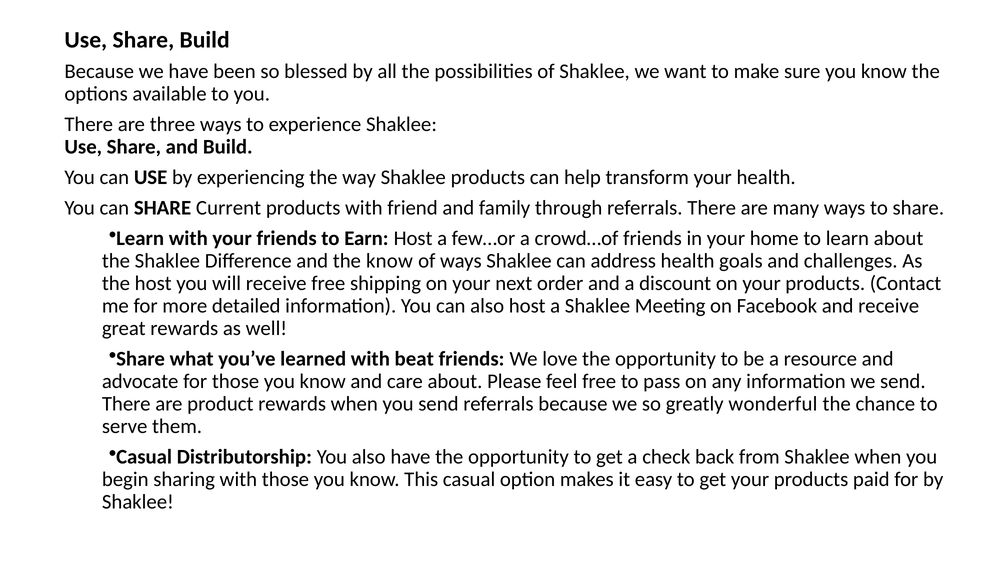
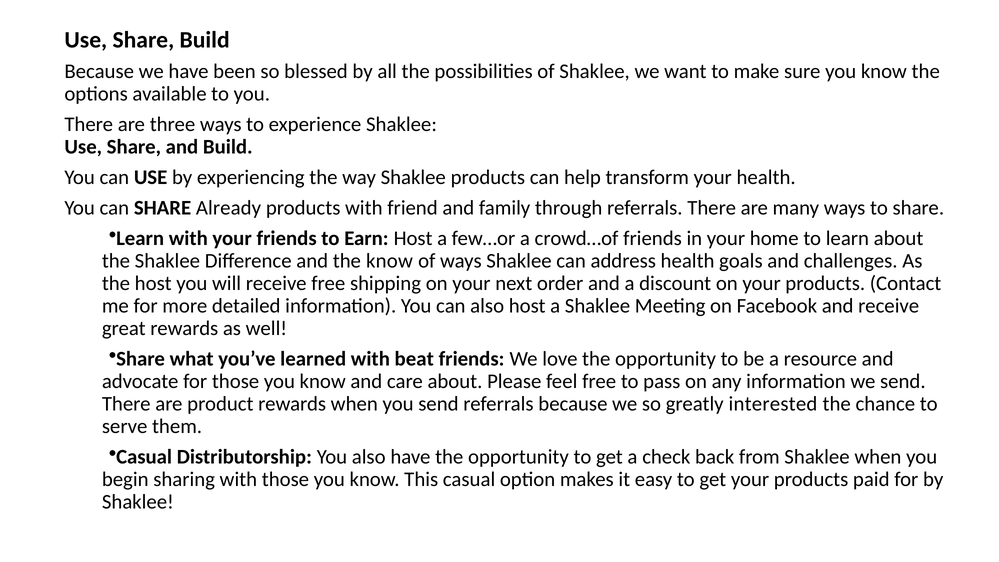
Current: Current -> Already
wonderful: wonderful -> interested
